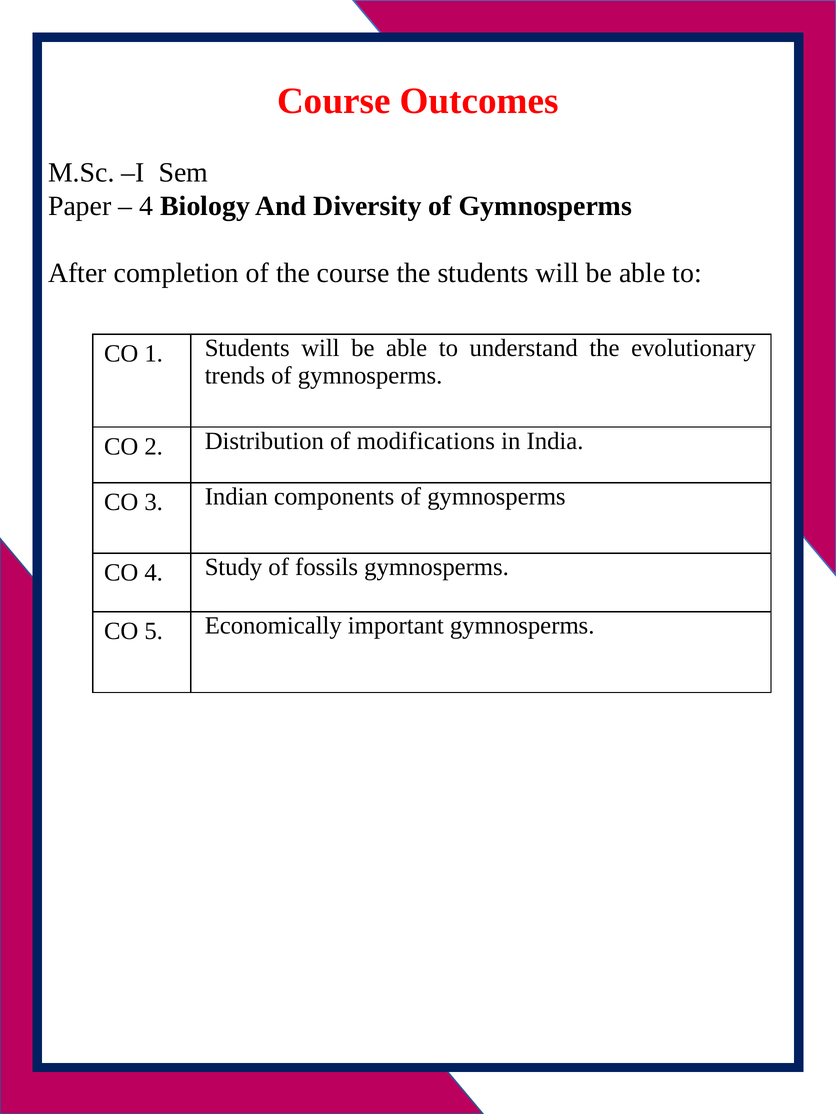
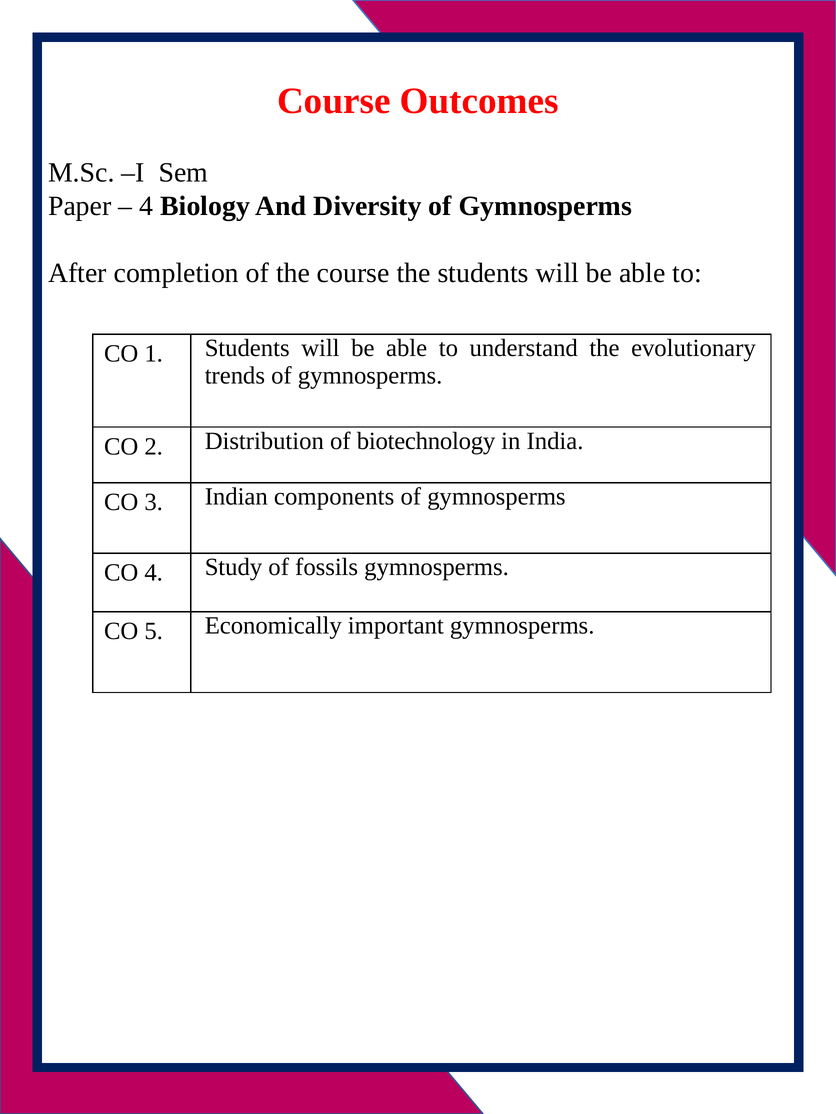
modifications: modifications -> biotechnology
